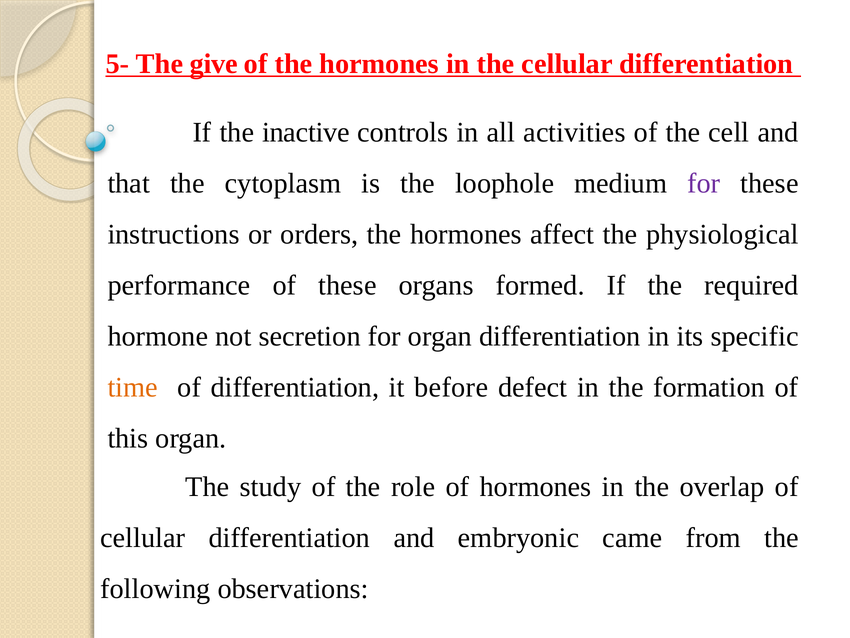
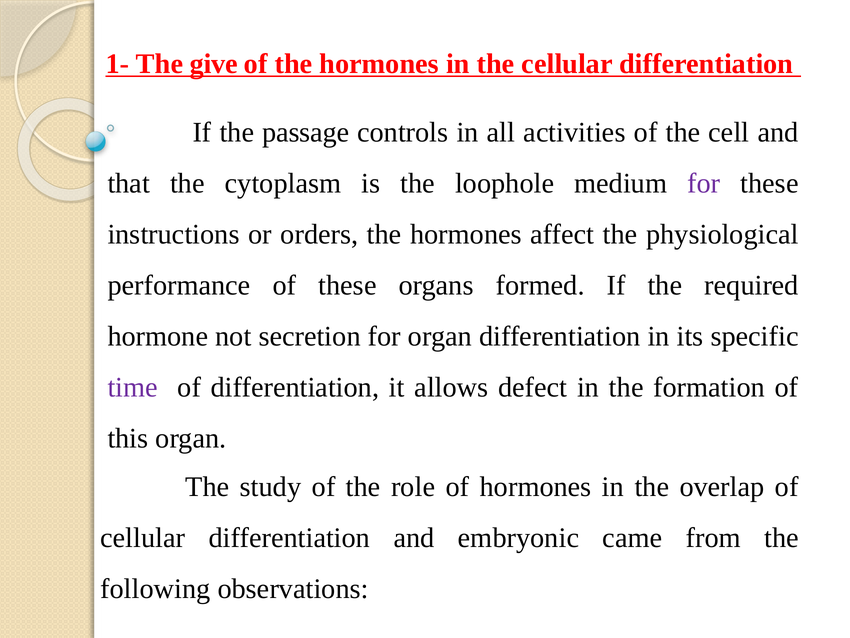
5-: 5- -> 1-
inactive: inactive -> passage
time colour: orange -> purple
before: before -> allows
